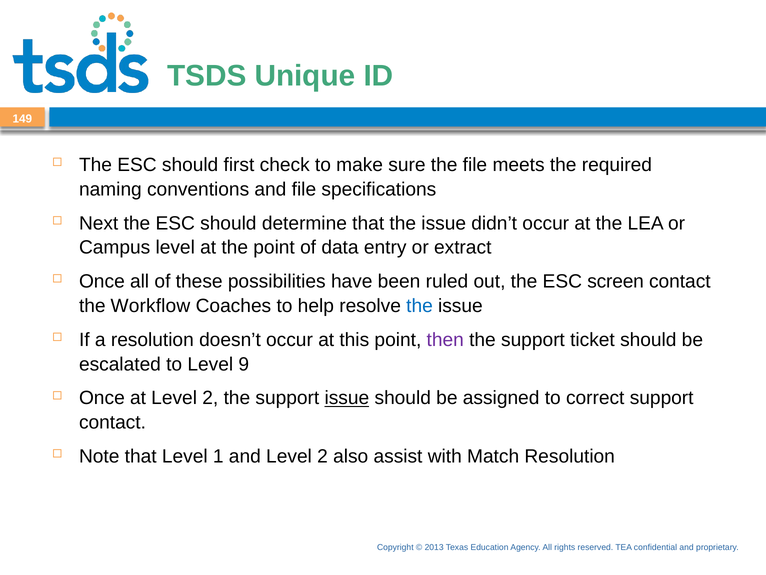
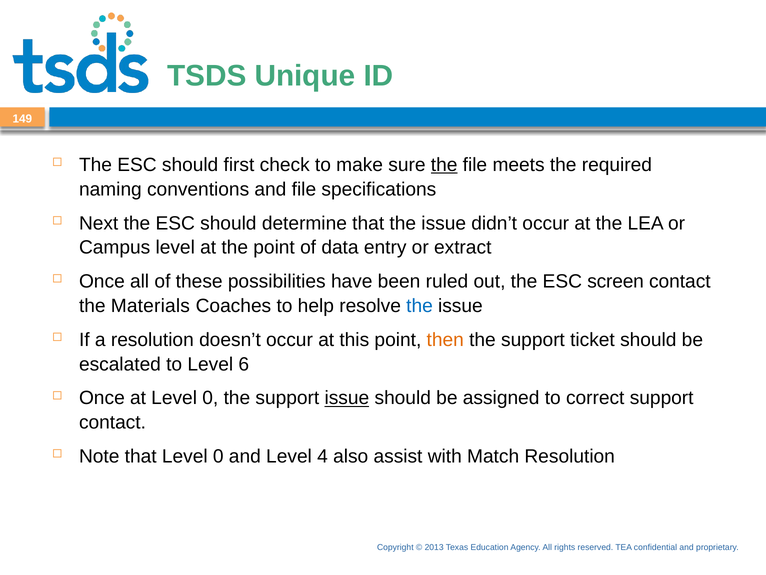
the at (444, 165) underline: none -> present
Workflow: Workflow -> Materials
then colour: purple -> orange
9: 9 -> 6
at Level 2: 2 -> 0
that Level 1: 1 -> 0
and Level 2: 2 -> 4
